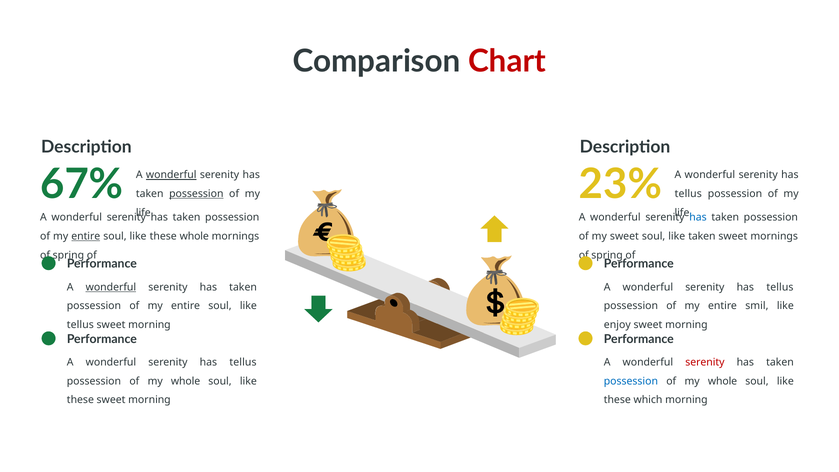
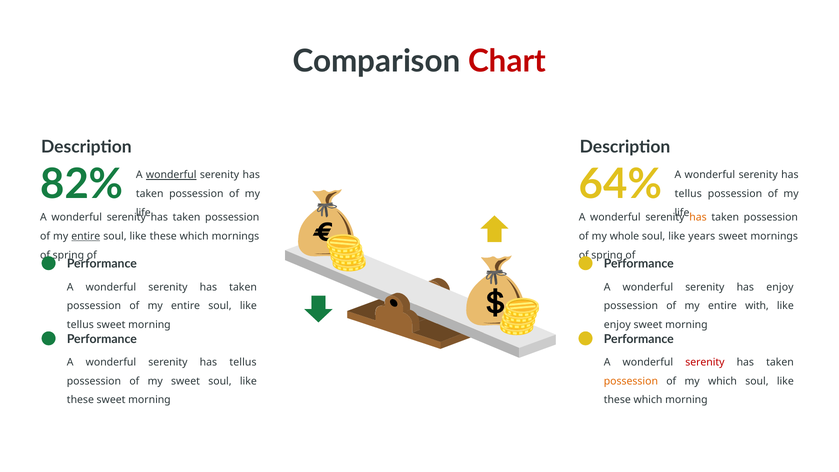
67%: 67% -> 82%
23%: 23% -> 64%
possession at (196, 194) underline: present -> none
has at (698, 217) colour: blue -> orange
whole at (194, 236): whole -> which
my sweet: sweet -> whole
like taken: taken -> years
wonderful at (111, 287) underline: present -> none
tellus at (780, 287): tellus -> enjoy
smil: smil -> with
whole at (186, 381): whole -> sweet
possession at (631, 381) colour: blue -> orange
whole at (723, 381): whole -> which
